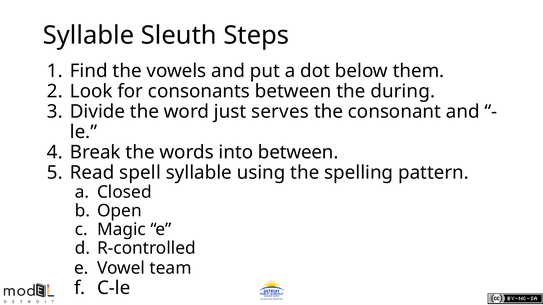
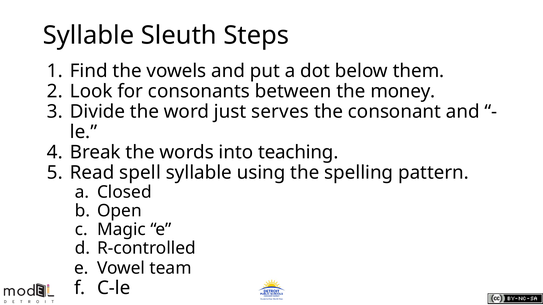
during: during -> money
into between: between -> teaching
